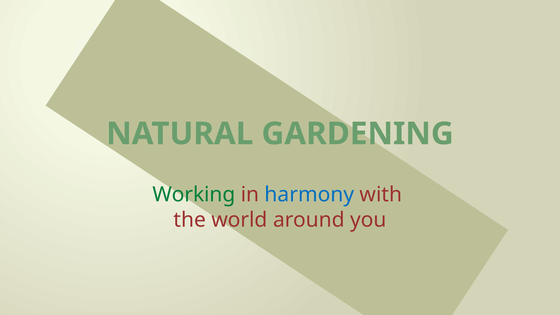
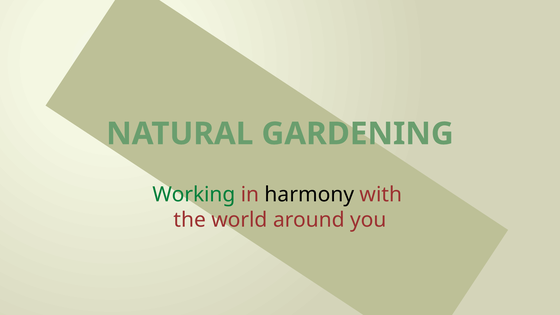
harmony colour: blue -> black
